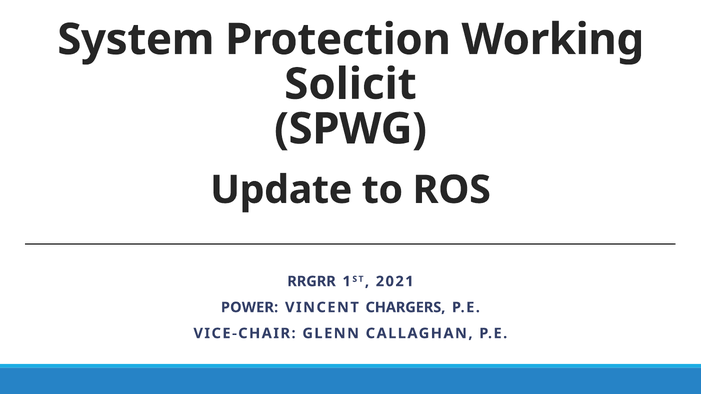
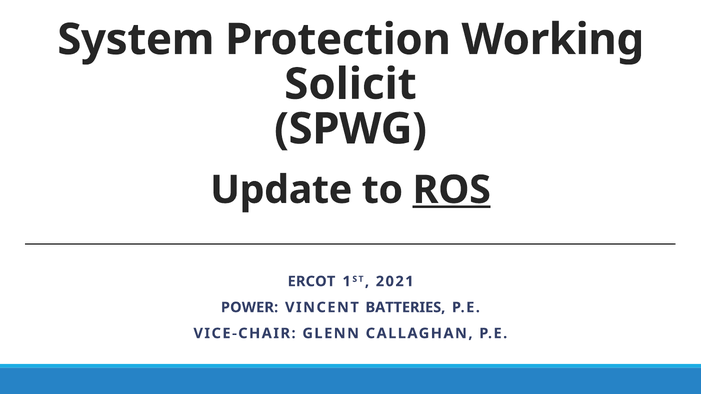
ROS underline: none -> present
RRGRR: RRGRR -> ERCOT
CHARGERS: CHARGERS -> BATTERIES
